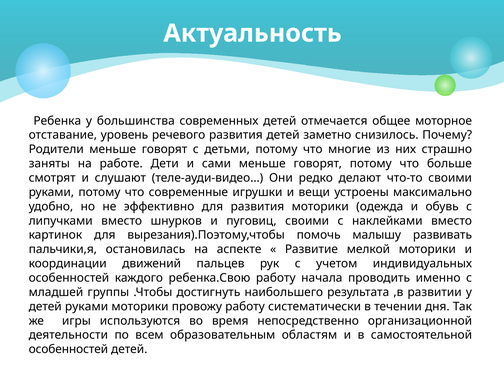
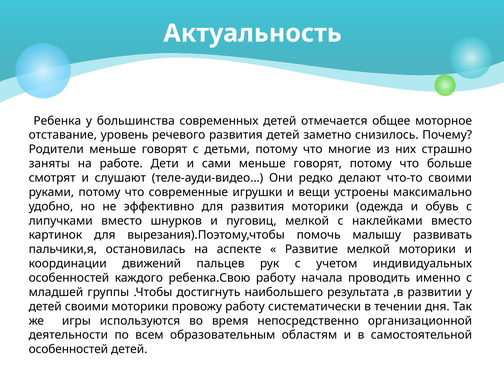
пуговиц своими: своими -> мелкой
детей руками: руками -> своими
